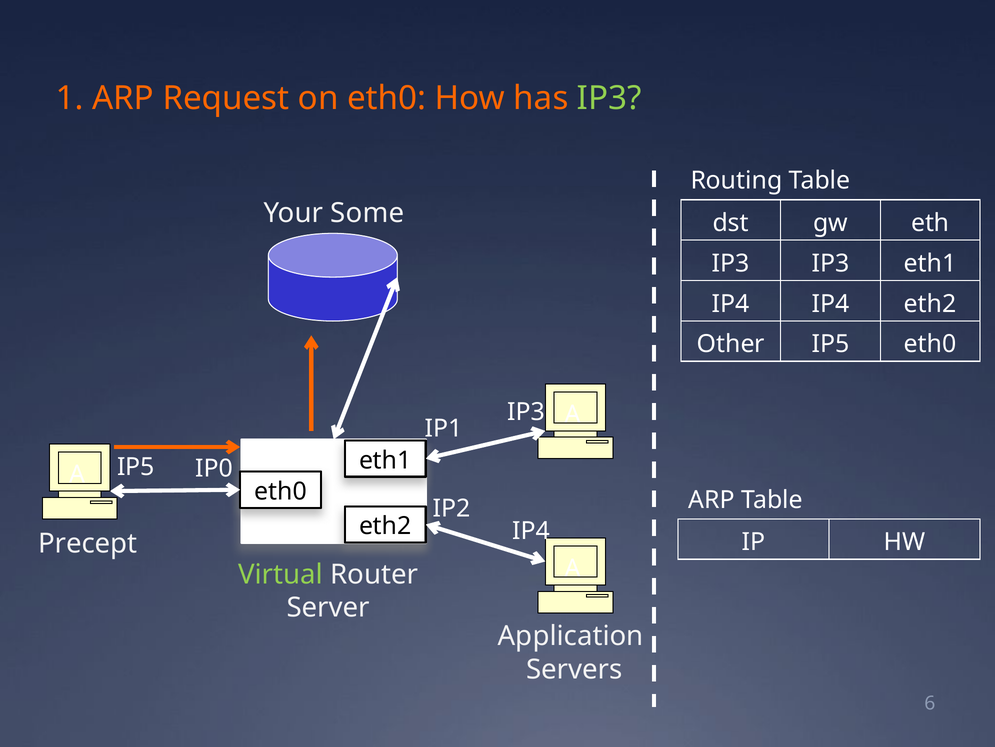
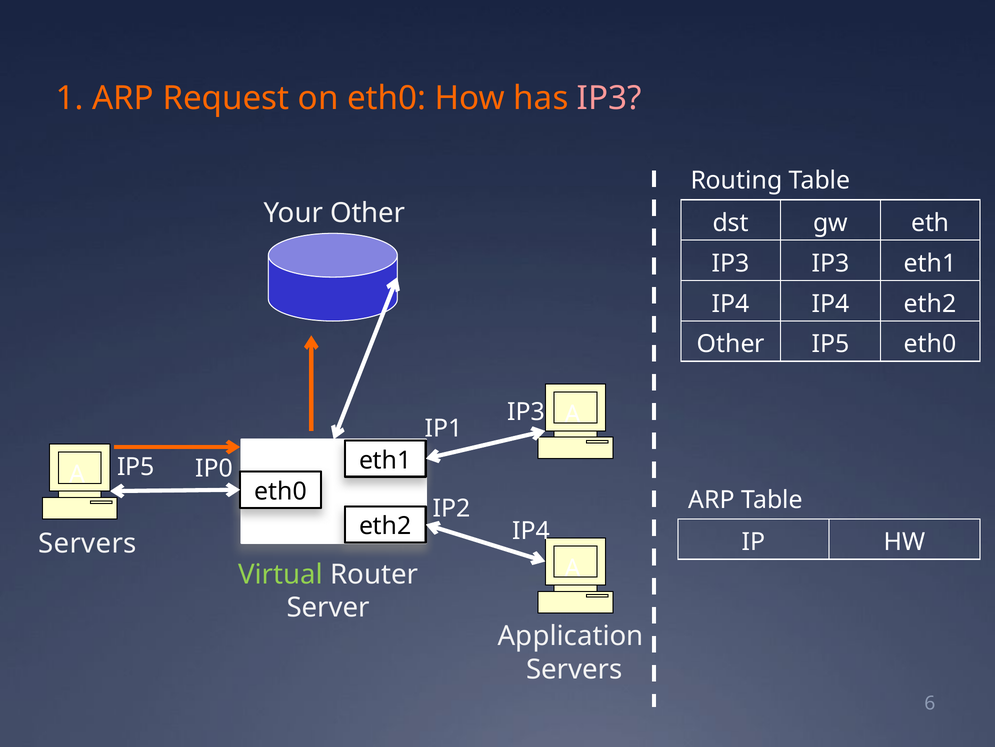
IP3 at (609, 98) colour: light green -> pink
Your Some: Some -> Other
Precept at (88, 543): Precept -> Servers
